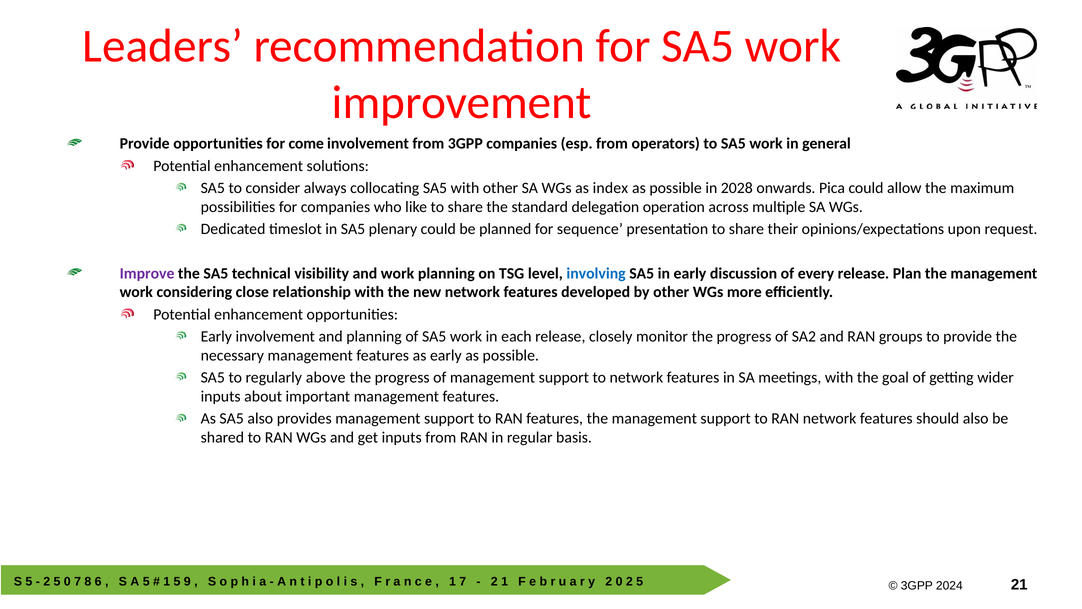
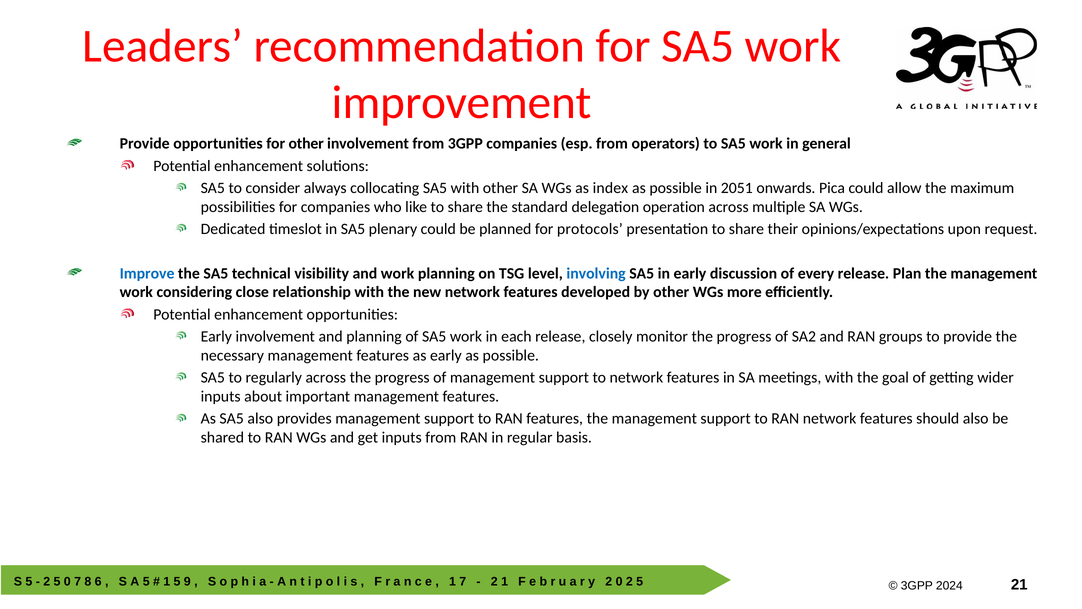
for come: come -> other
2028: 2028 -> 2051
sequence: sequence -> protocols
Improve colour: purple -> blue
regularly above: above -> across
